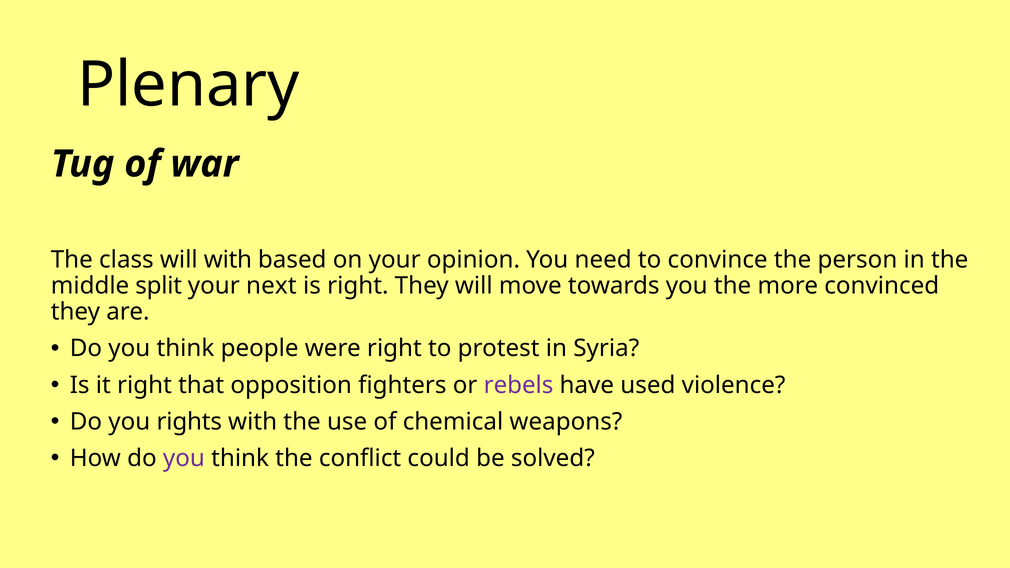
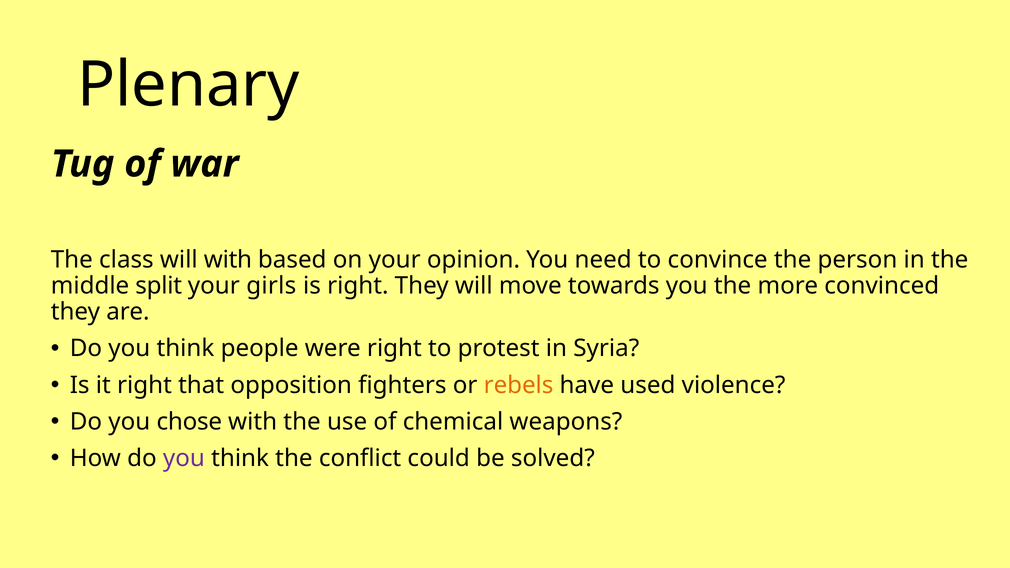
next: next -> girls
rebels colour: purple -> orange
rights: rights -> chose
